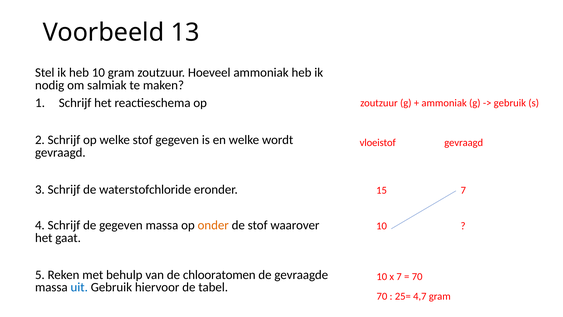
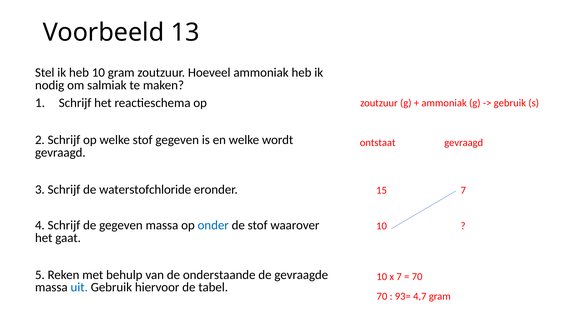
vloeistof: vloeistof -> ontstaat
onder colour: orange -> blue
chlooratomen: chlooratomen -> onderstaande
25=: 25= -> 93=
